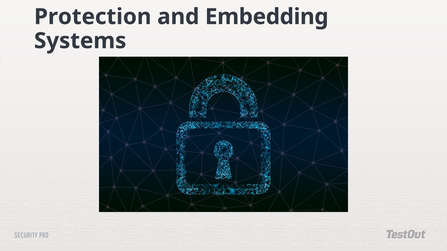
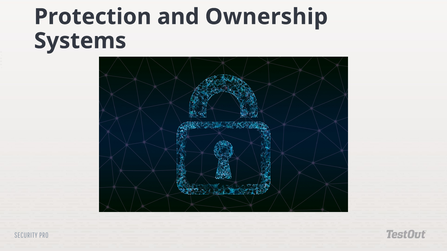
Embedding: Embedding -> Ownership
